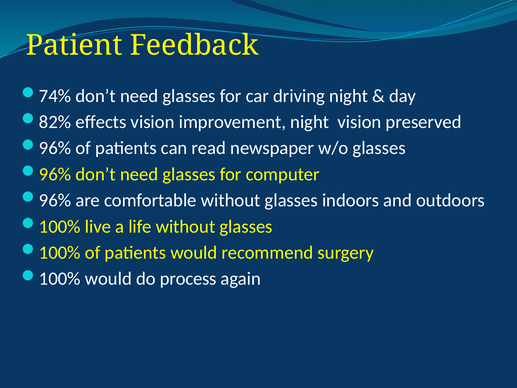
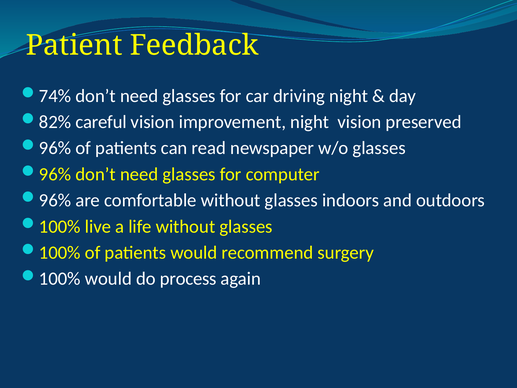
effects: effects -> careful
